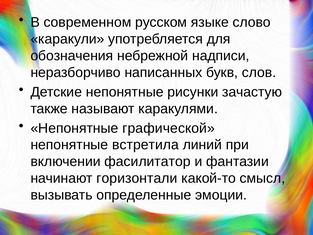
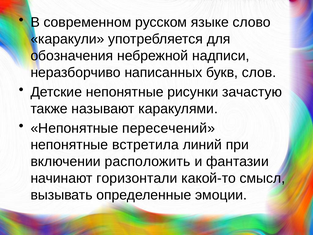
графической: графической -> пересечений
фасилитатор: фасилитатор -> расположить
